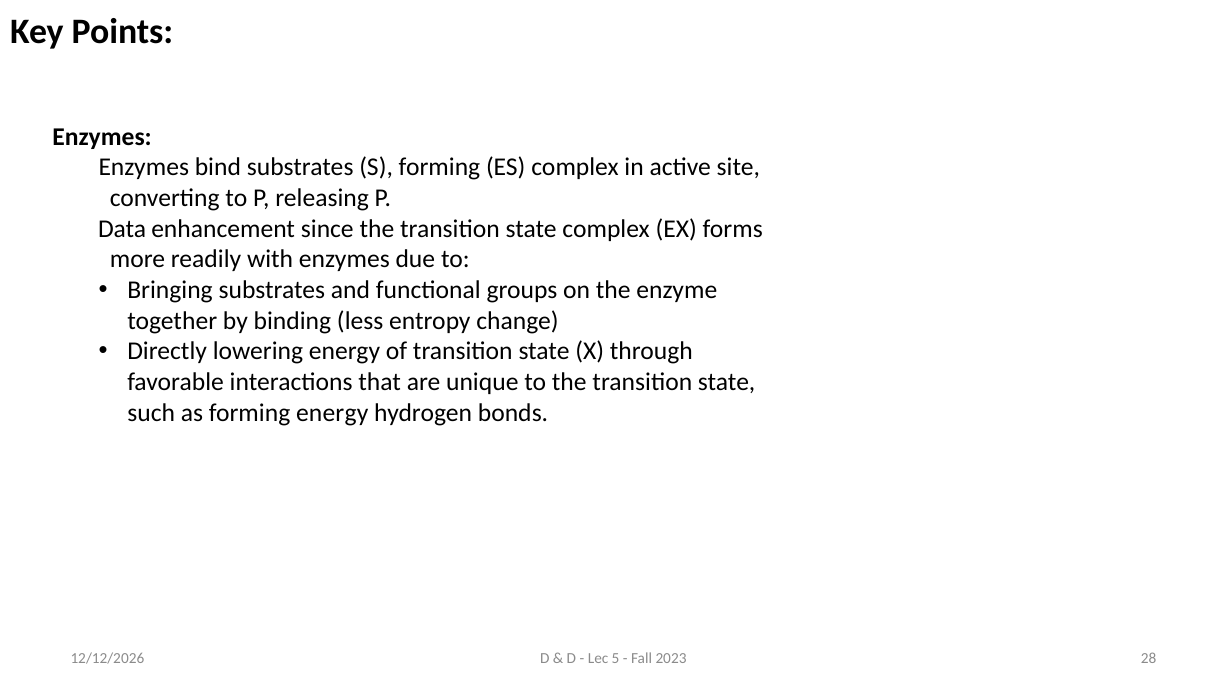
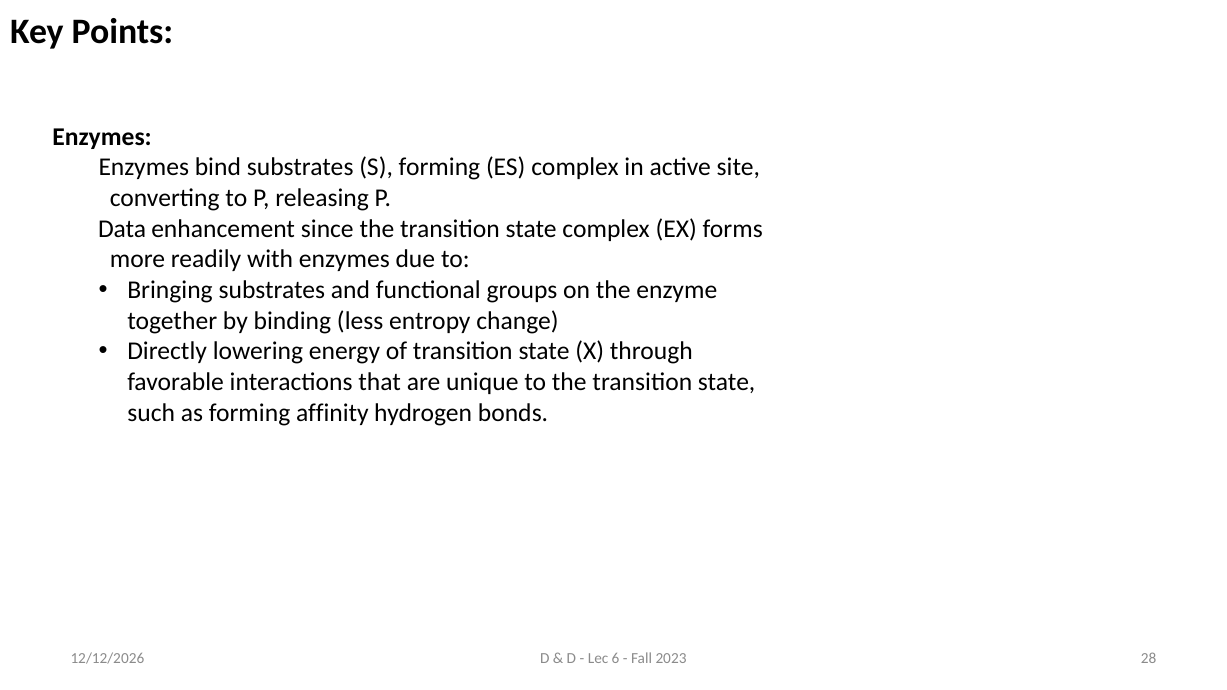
forming energy: energy -> affinity
5: 5 -> 6
